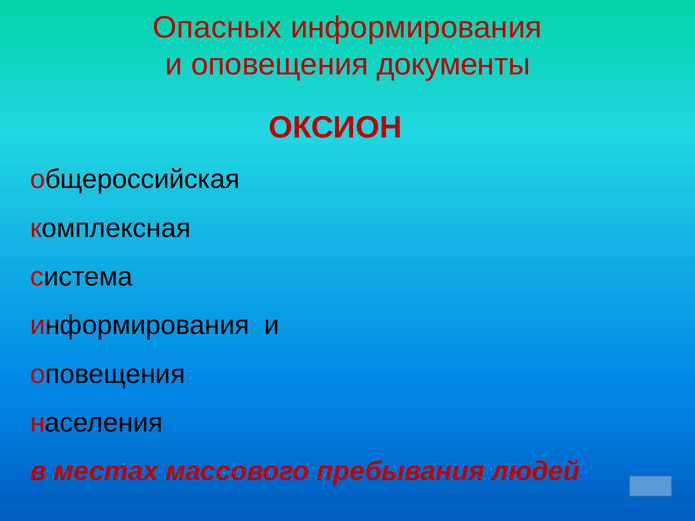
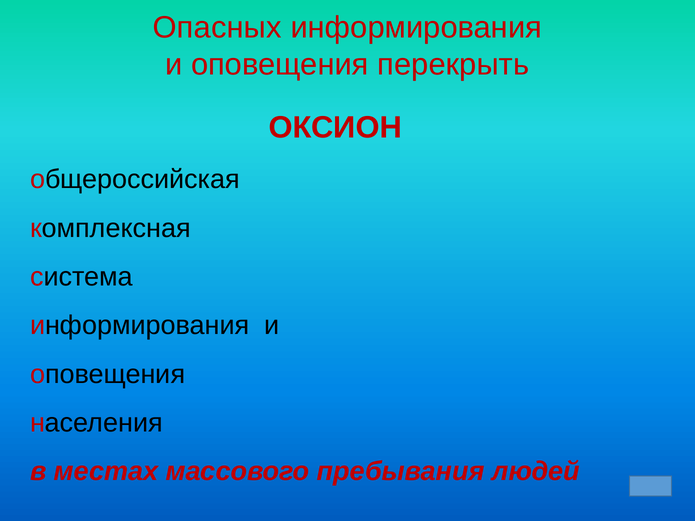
документы: документы -> перекрыть
